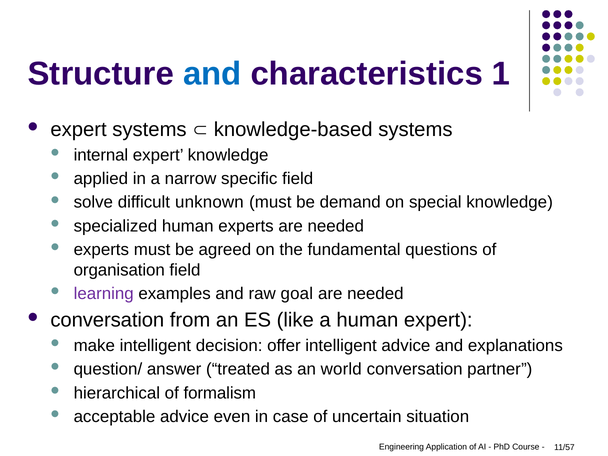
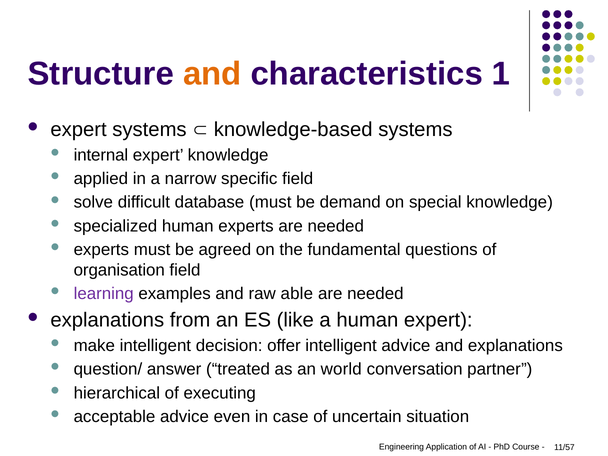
and at (212, 74) colour: blue -> orange
unknown: unknown -> database
goal: goal -> able
conversation at (107, 320): conversation -> explanations
formalism: formalism -> executing
